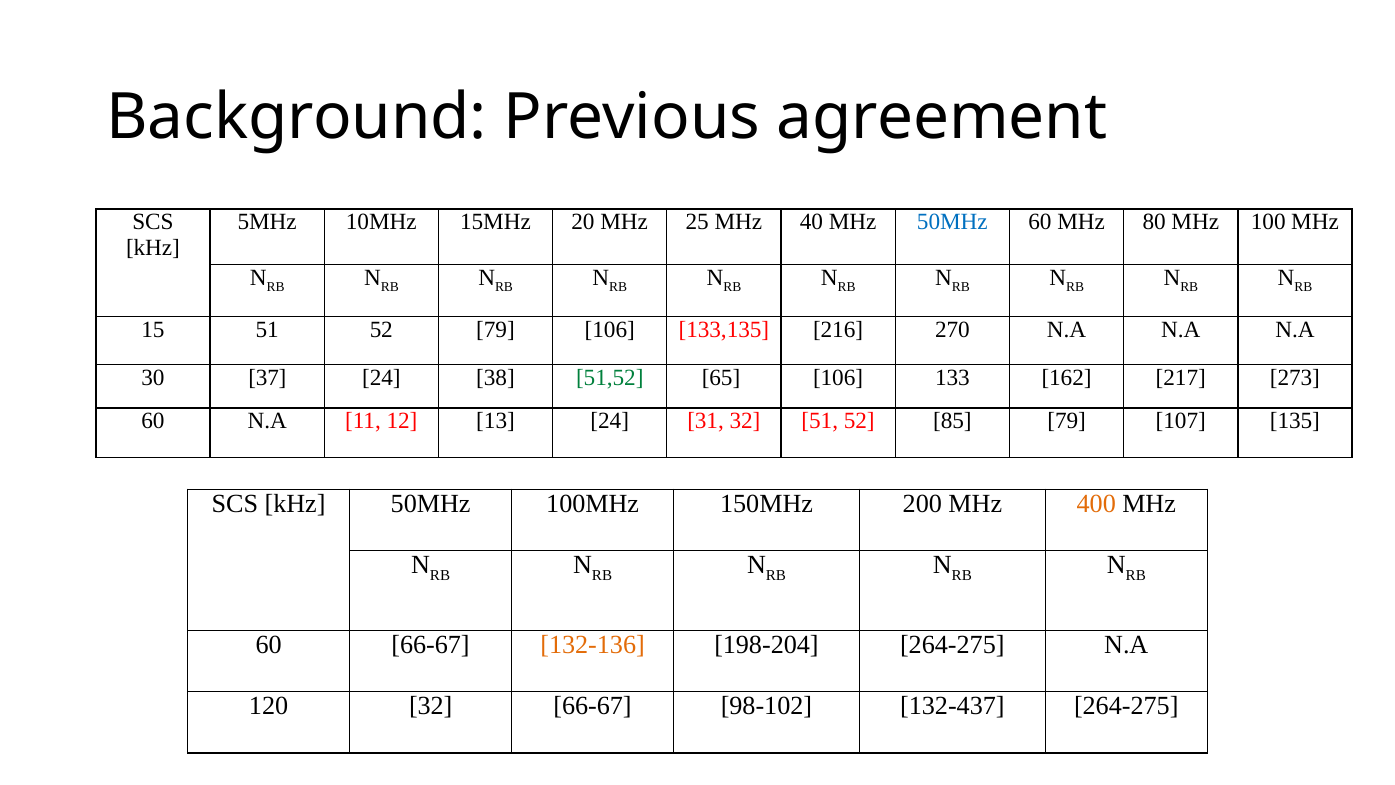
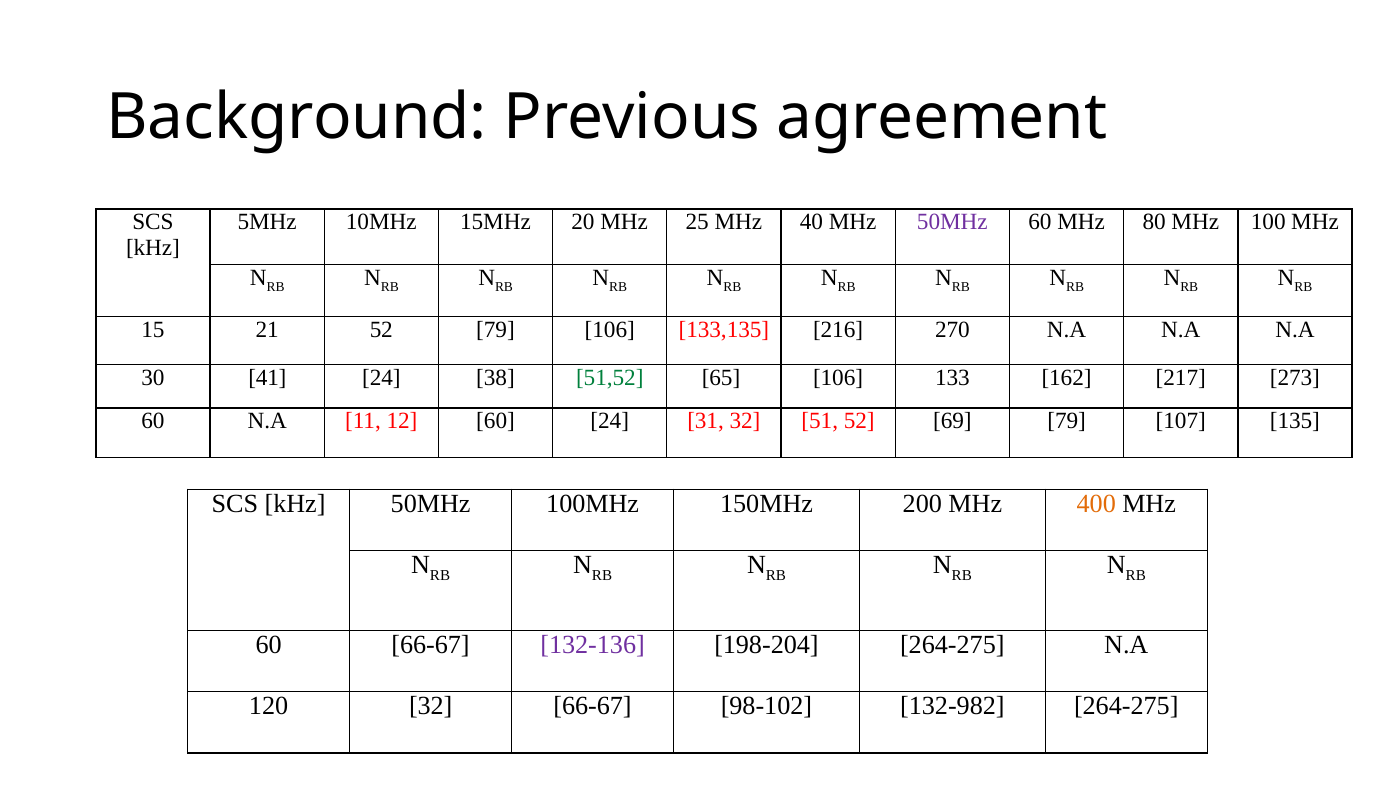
50MHz at (952, 222) colour: blue -> purple
15 51: 51 -> 21
37: 37 -> 41
12 13: 13 -> 60
85: 85 -> 69
132-136 colour: orange -> purple
132-437: 132-437 -> 132-982
